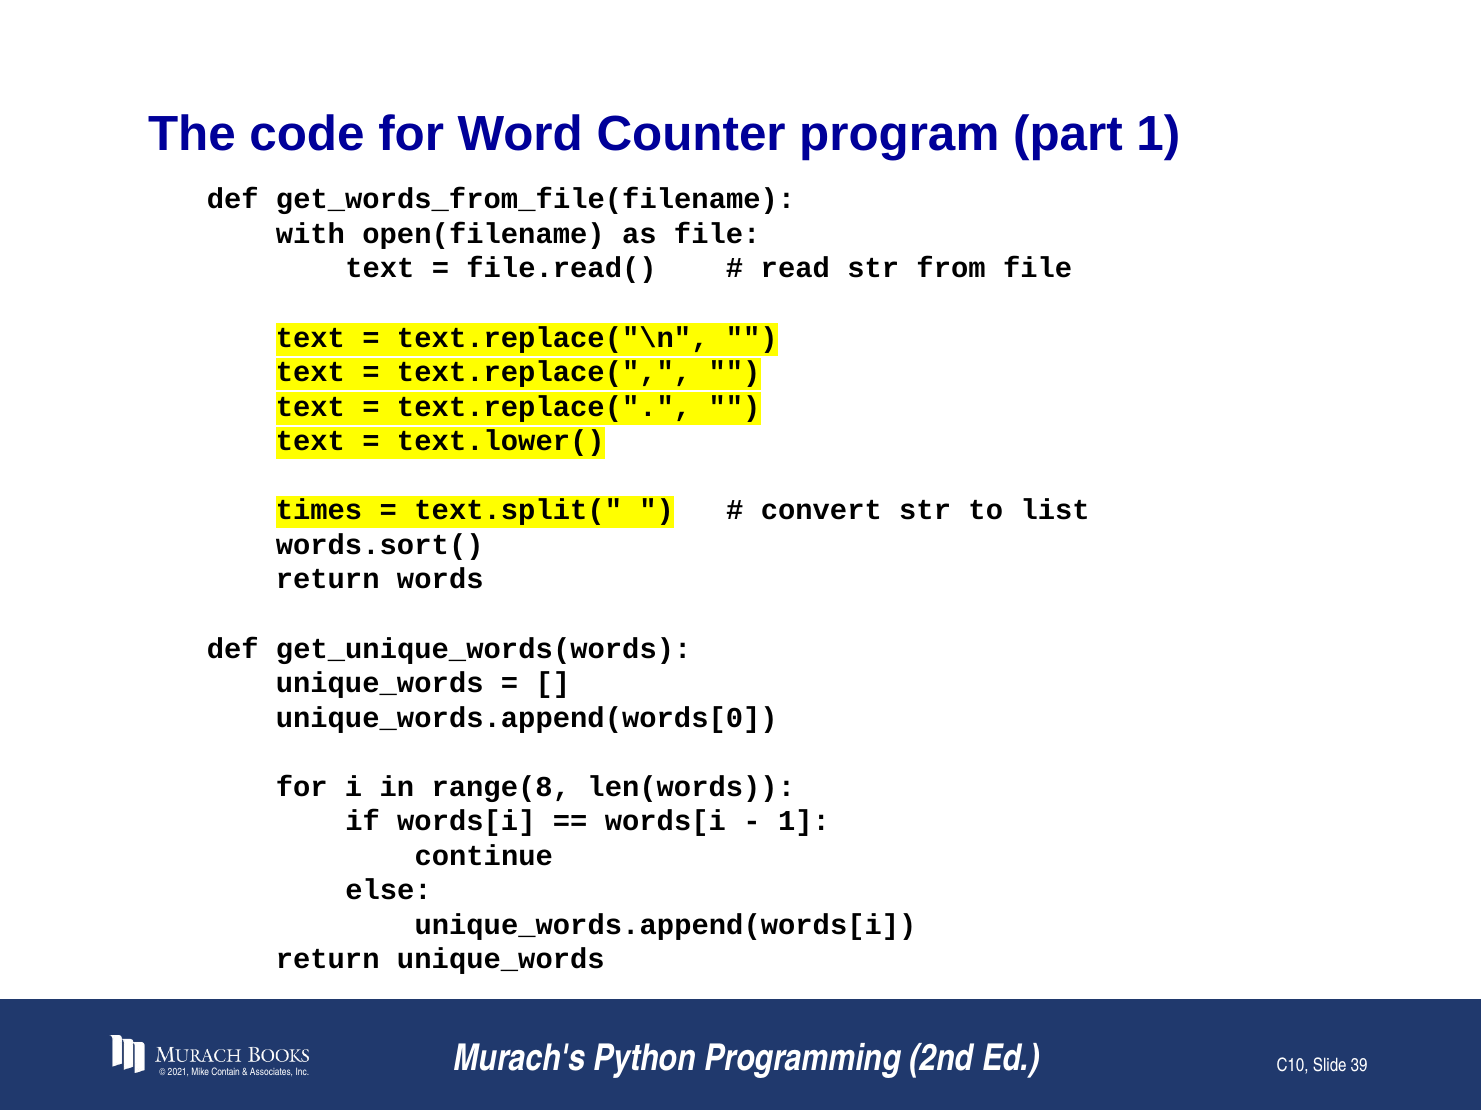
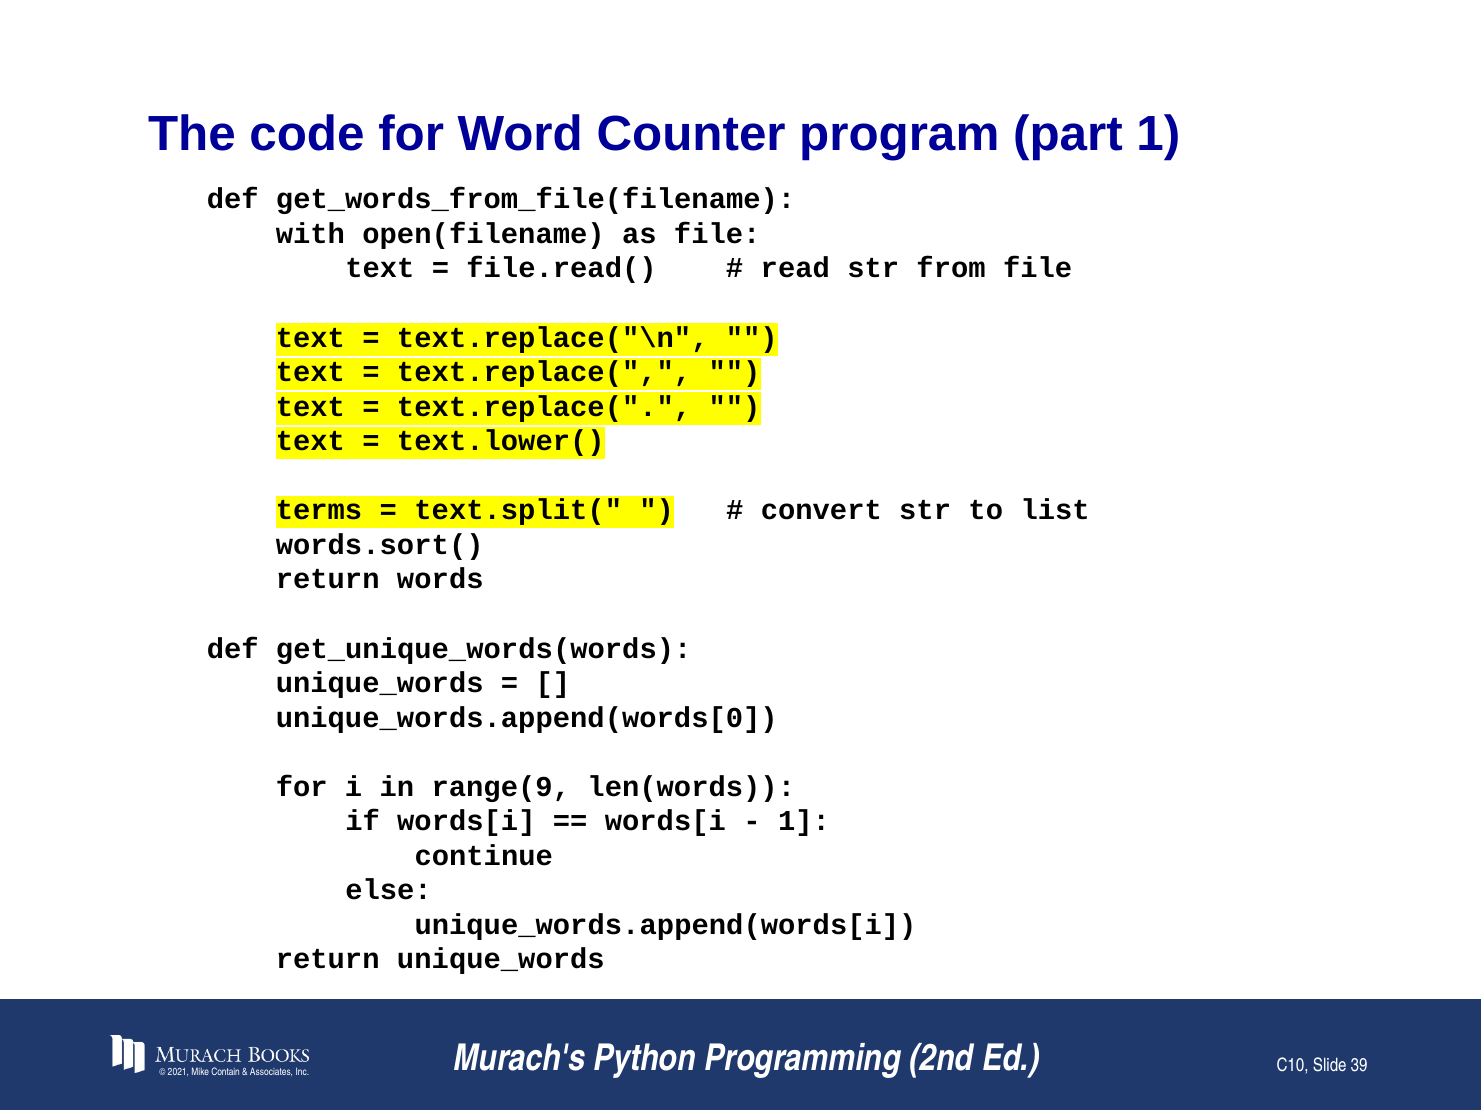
times: times -> terms
range(8: range(8 -> range(9
